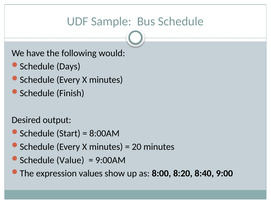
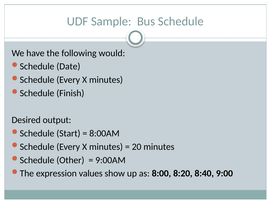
Days: Days -> Date
Value: Value -> Other
